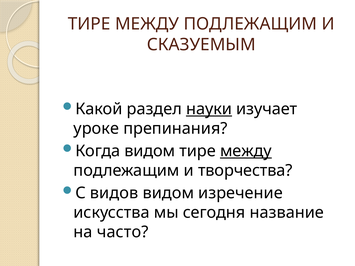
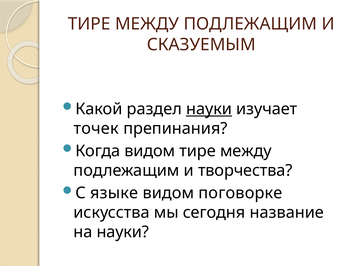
уроке: уроке -> точек
между at (246, 151) underline: present -> none
видов: видов -> языке
изречение: изречение -> поговорке
на часто: часто -> науки
